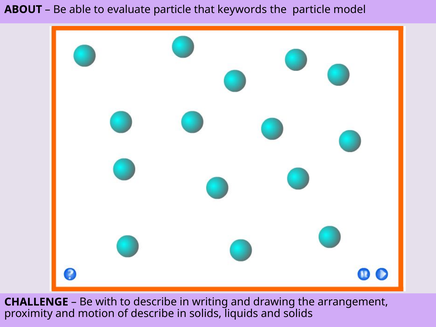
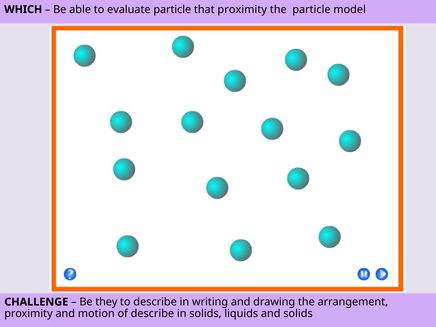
ABOUT: ABOUT -> WHICH
that keywords: keywords -> proximity
with: with -> they
